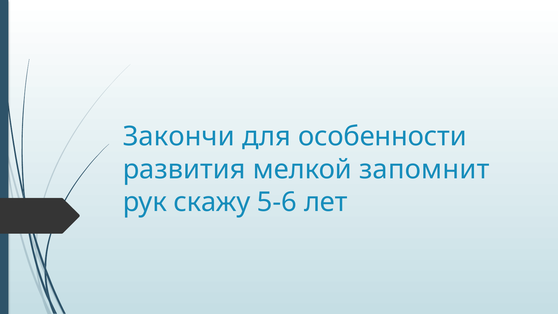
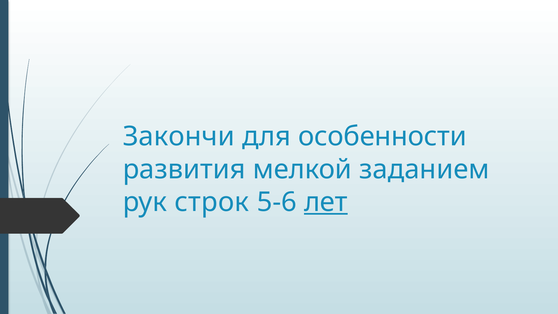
запомнит: запомнит -> заданием
скажу: скажу -> строк
лет underline: none -> present
